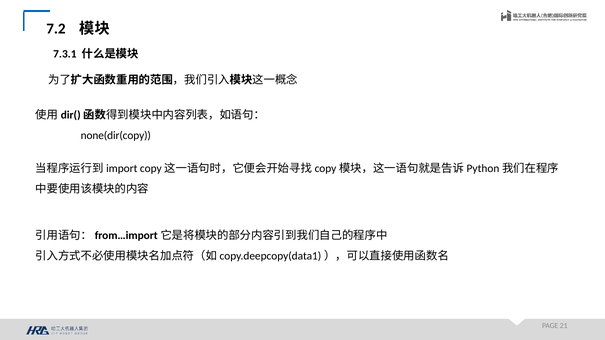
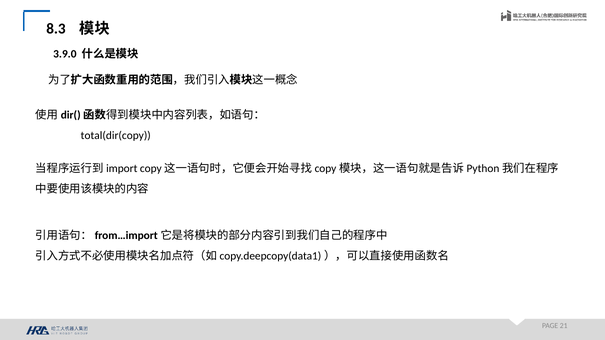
7.2: 7.2 -> 8.3
7.3.1: 7.3.1 -> 3.9.0
none(dir(copy: none(dir(copy -> total(dir(copy
